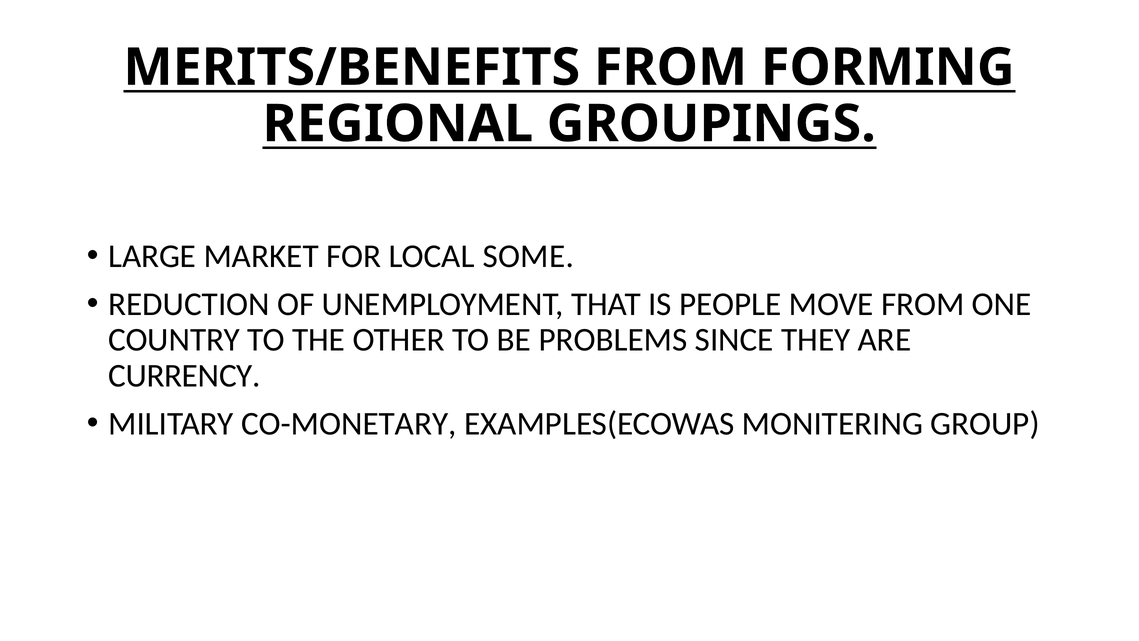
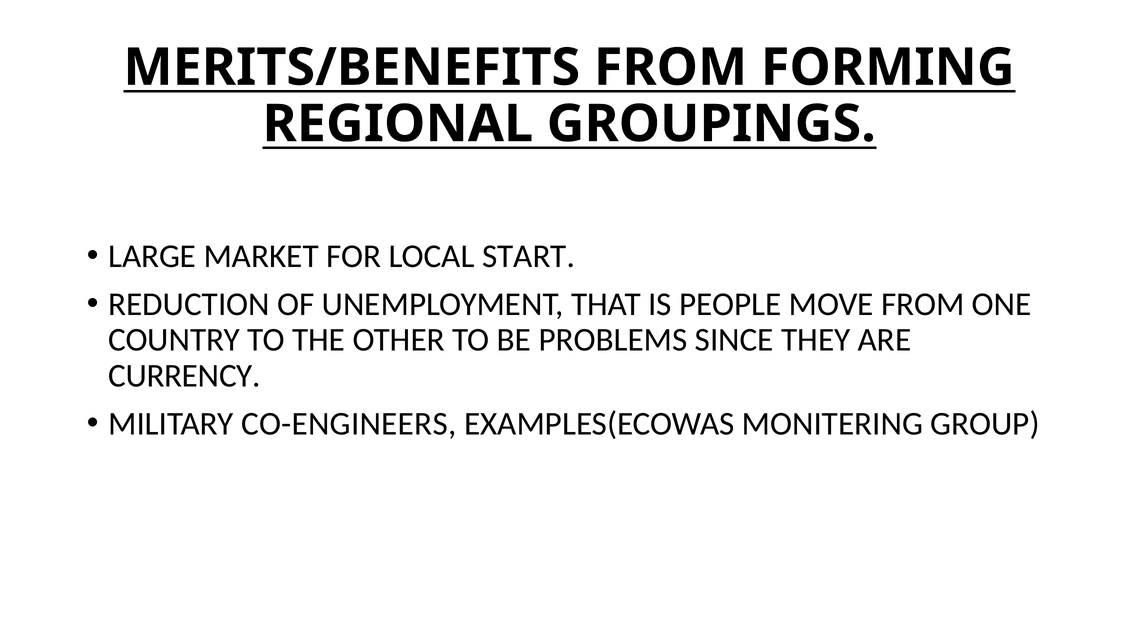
SOME: SOME -> START
CO-MONETARY: CO-MONETARY -> CO-ENGINEERS
